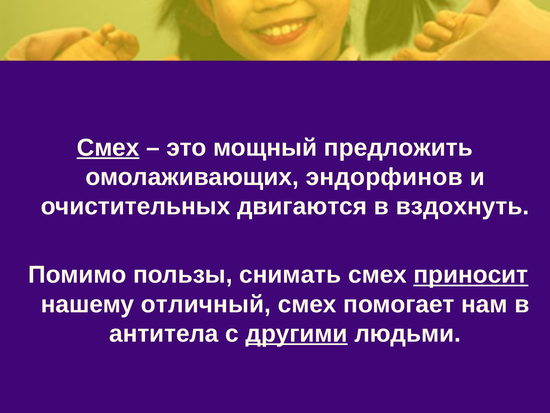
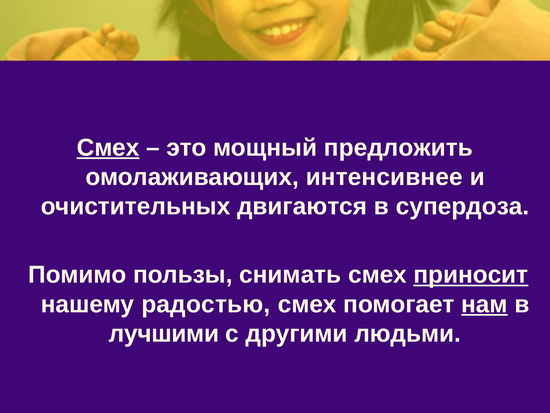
эндорфинов: эндорфинов -> интенсивнее
вздохнуть: вздохнуть -> супердоза
отличный: отличный -> радостью
нам underline: none -> present
антитела: антитела -> лучшими
другими underline: present -> none
